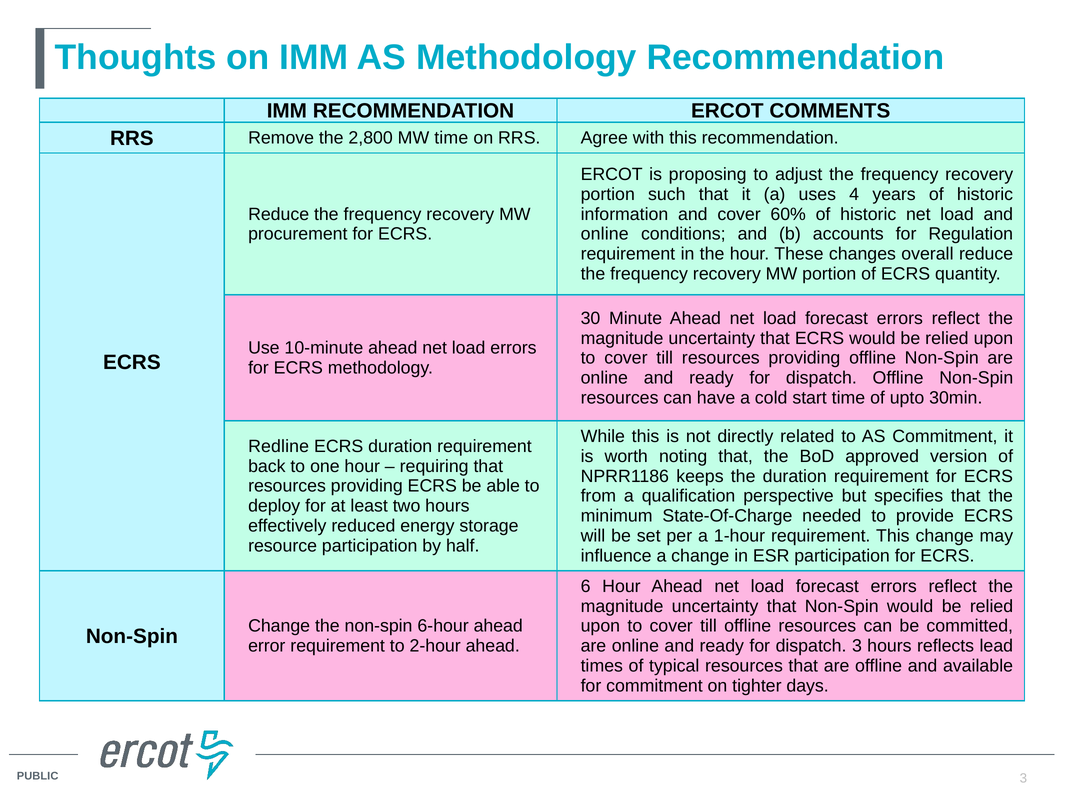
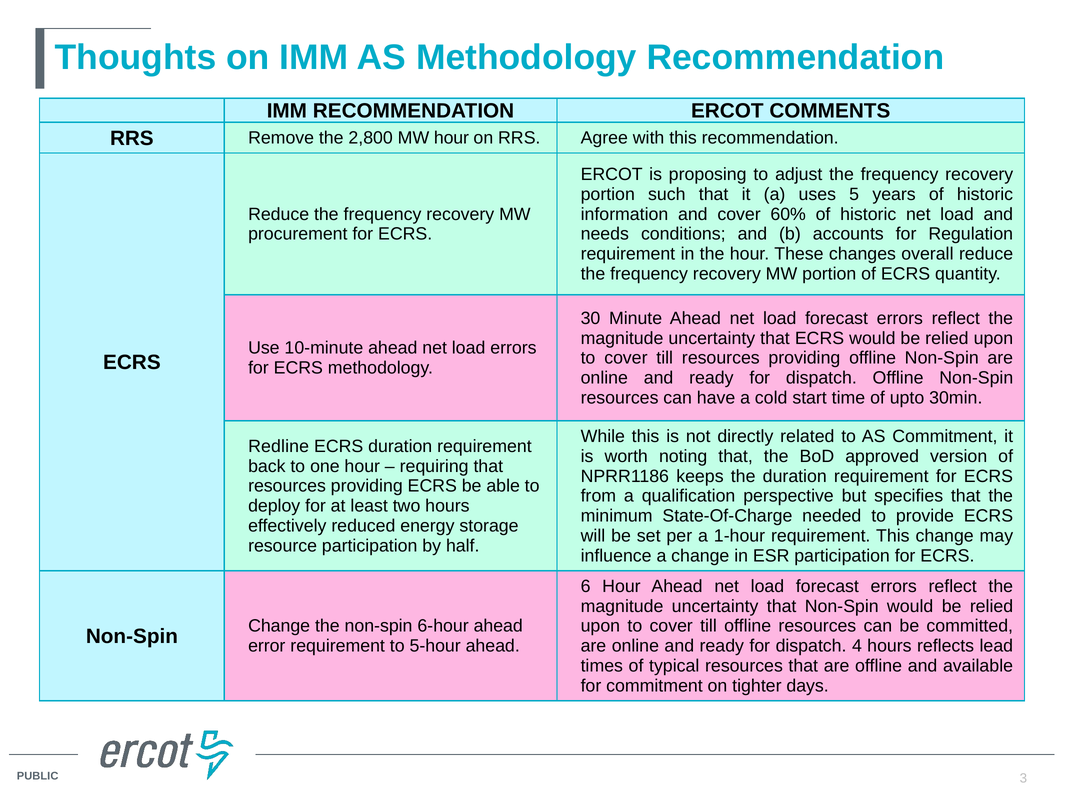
MW time: time -> hour
4: 4 -> 5
online at (605, 234): online -> needs
2-hour: 2-hour -> 5-hour
dispatch 3: 3 -> 4
